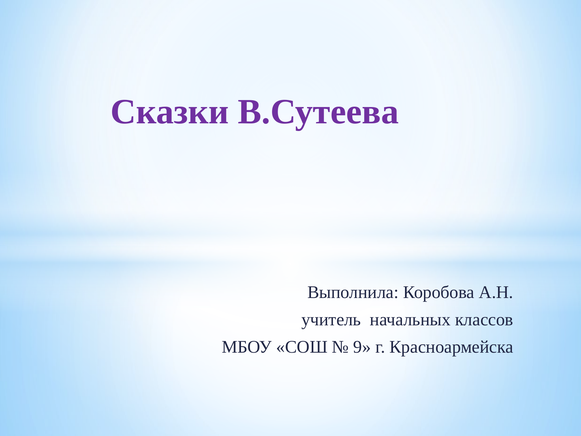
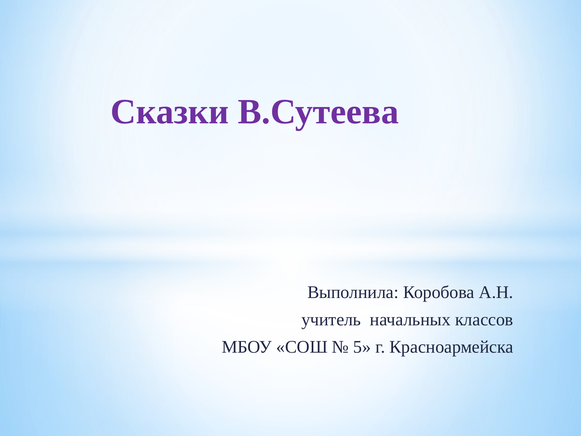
9: 9 -> 5
